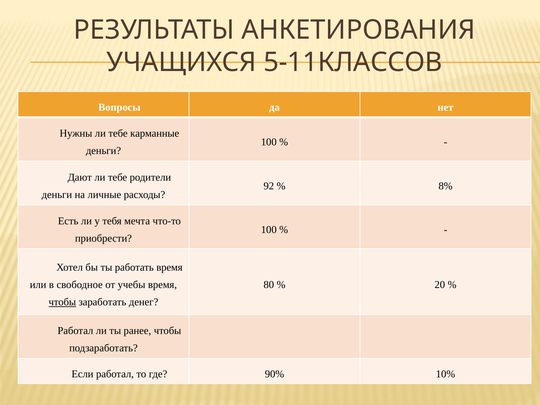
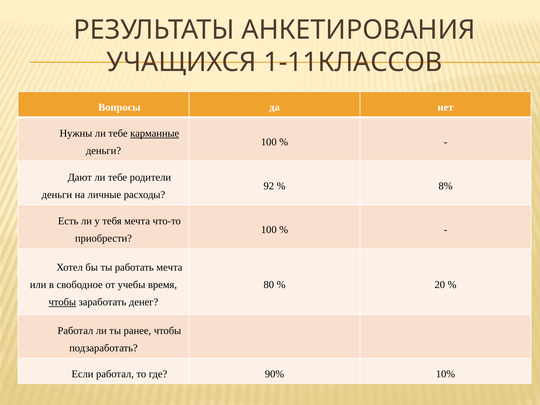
5-11КЛАССОВ: 5-11КЛАССОВ -> 1-11КЛАССОВ
карманные underline: none -> present
работать время: время -> мечта
